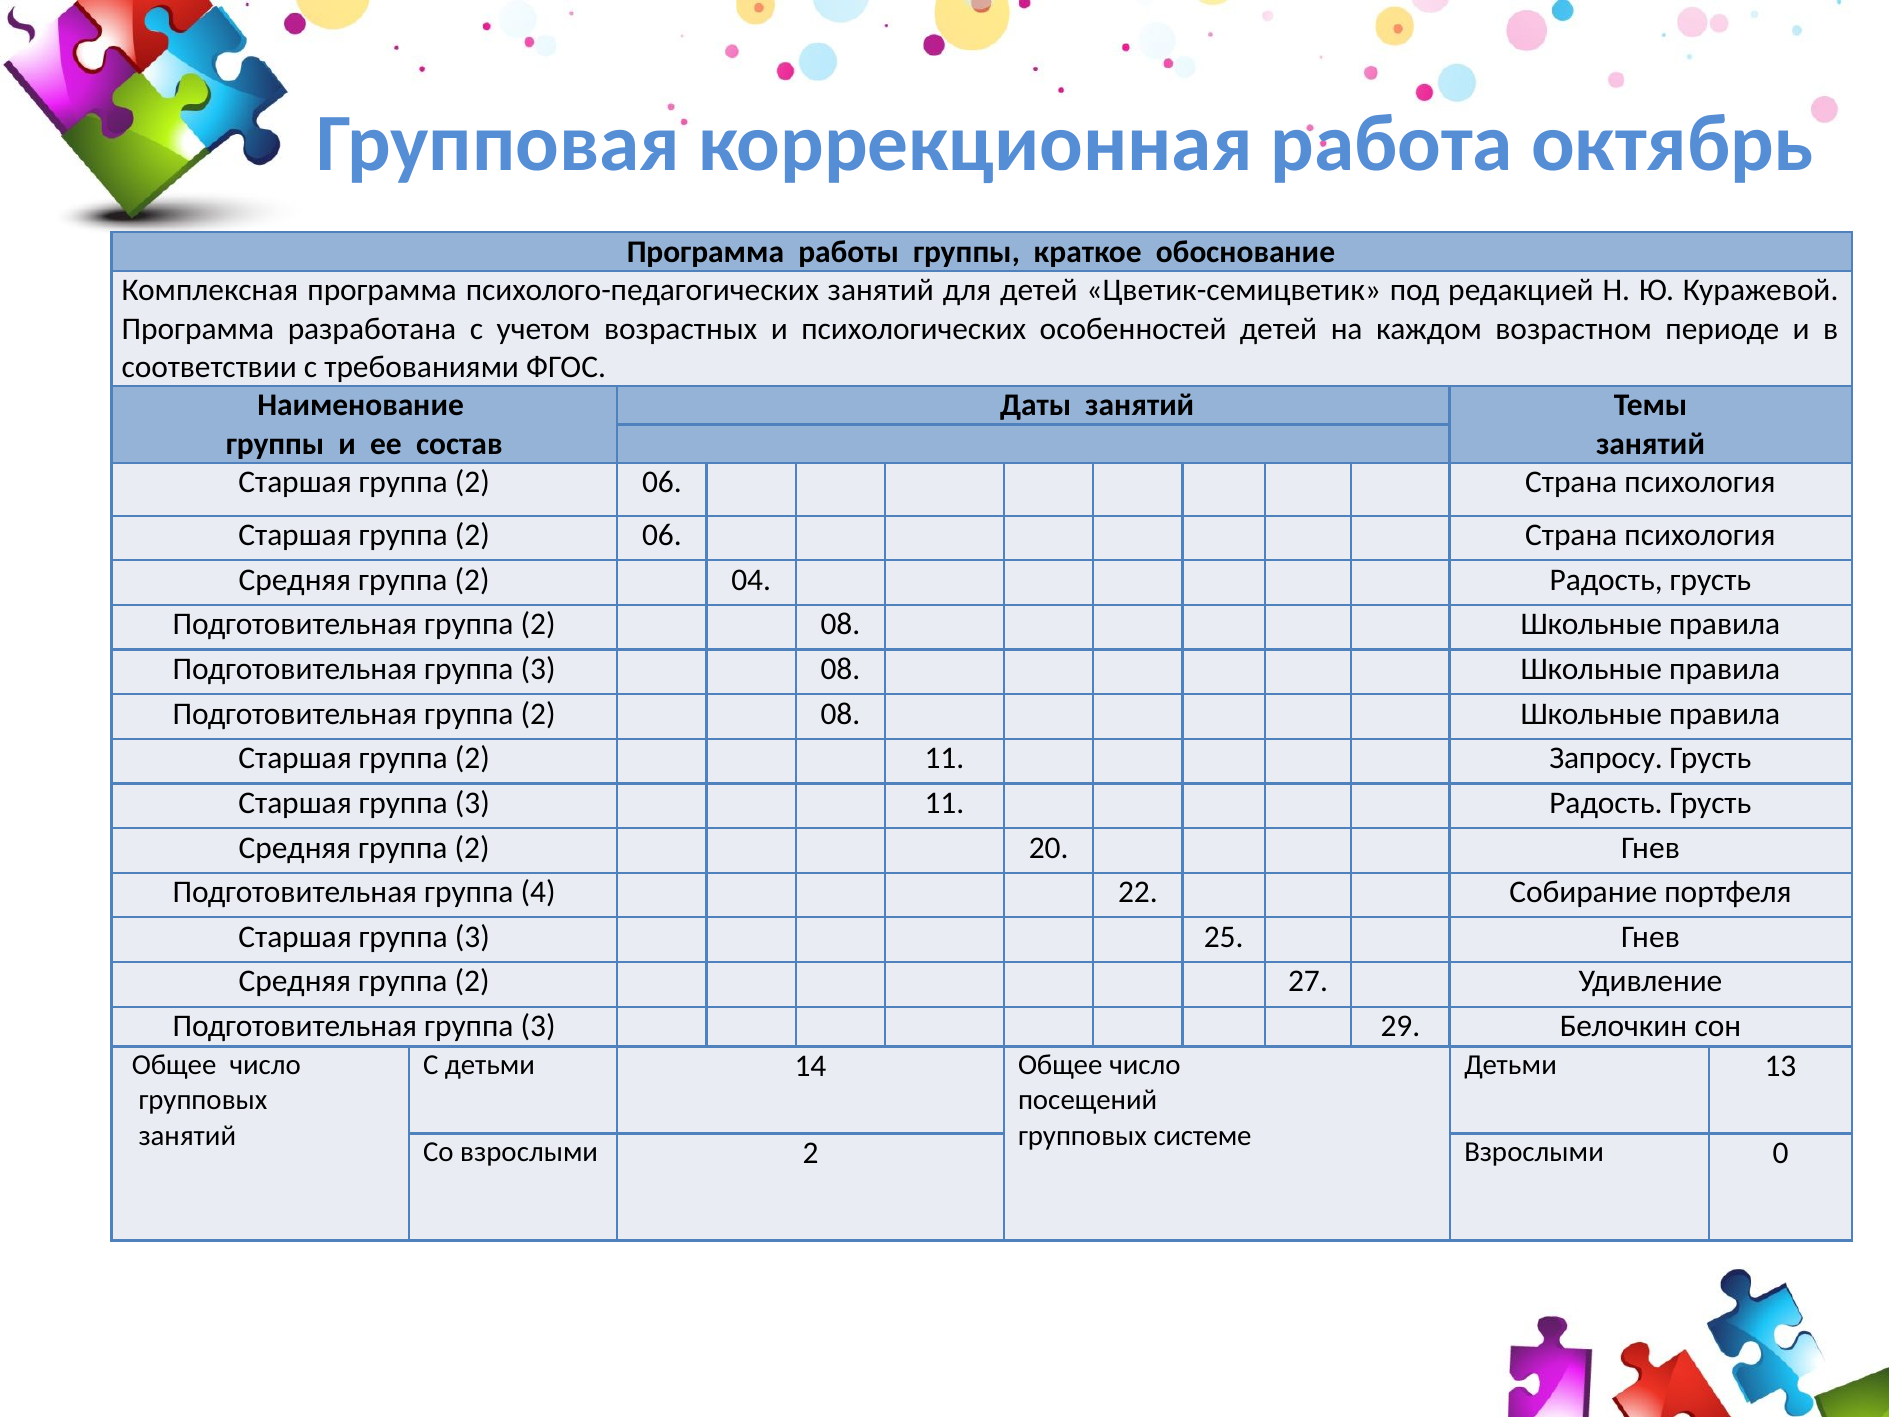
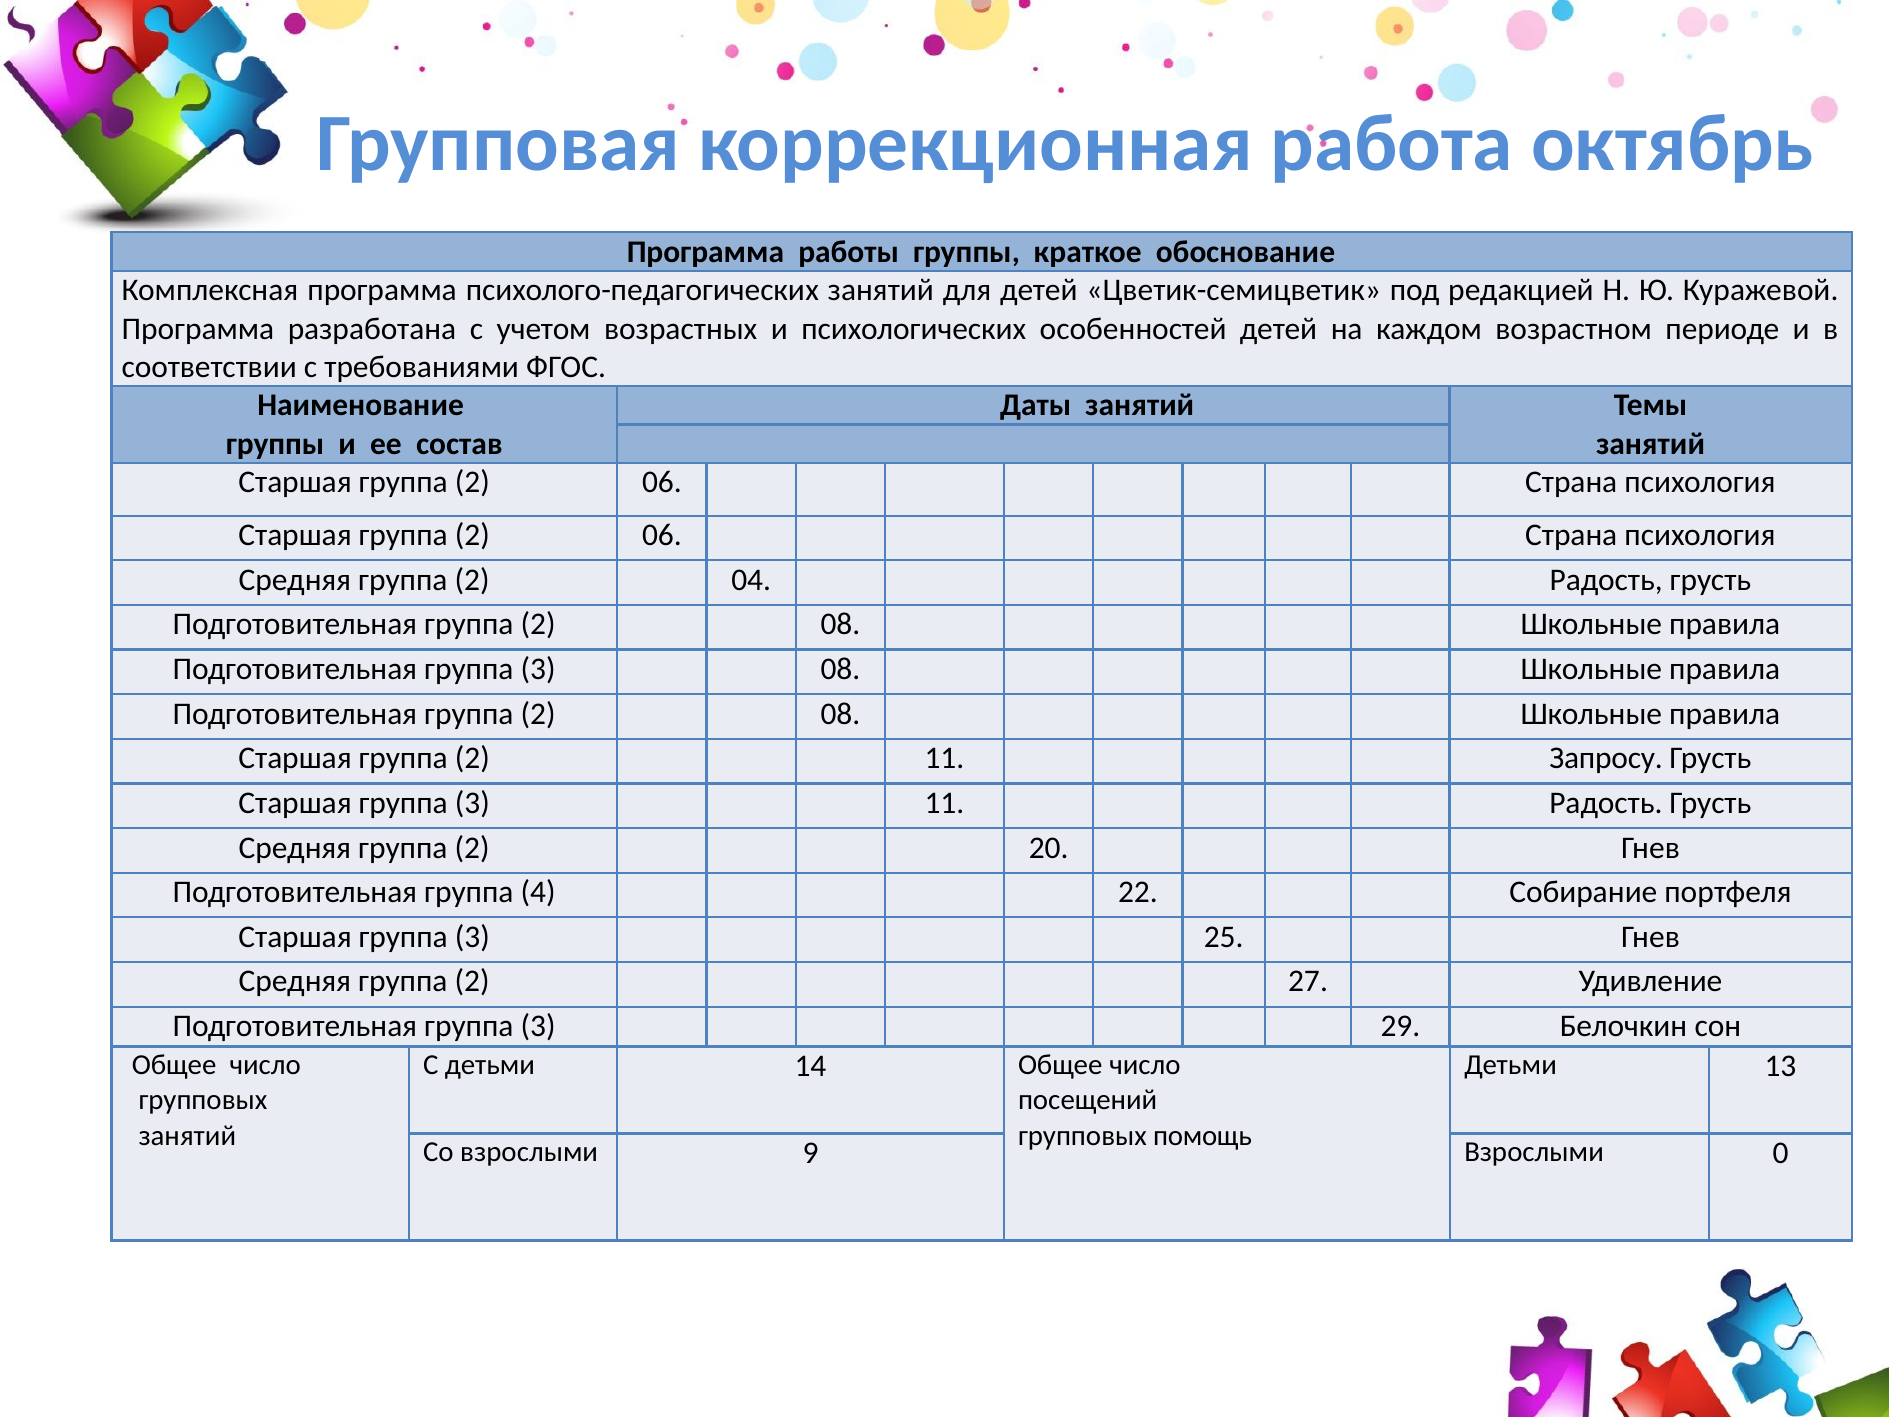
системе: системе -> помощь
взрослыми 2: 2 -> 9
